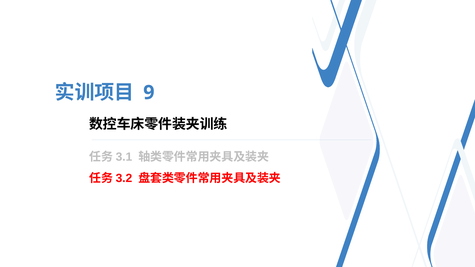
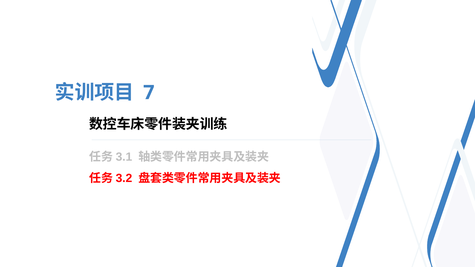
9: 9 -> 7
